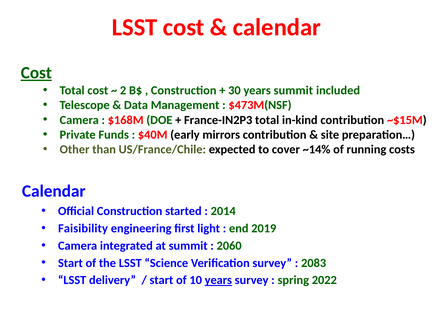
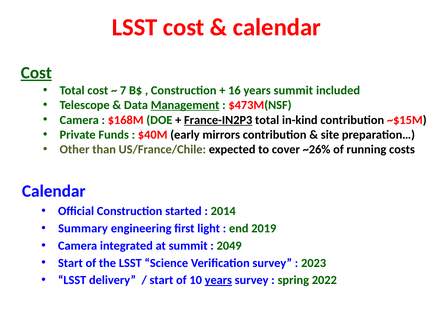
2: 2 -> 7
30: 30 -> 16
Management underline: none -> present
France-IN2P3 underline: none -> present
~14%: ~14% -> ~26%
Faisibility: Faisibility -> Summary
2060: 2060 -> 2049
2083: 2083 -> 2023
